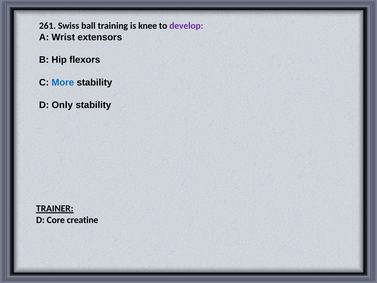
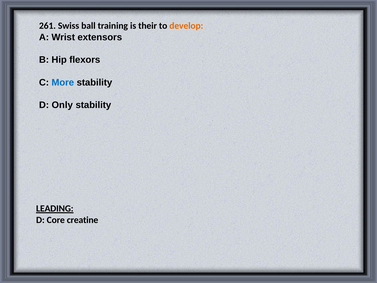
knee: knee -> their
develop colour: purple -> orange
TRAINER: TRAINER -> LEADING
